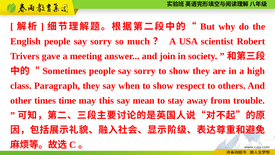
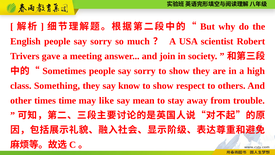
Paragraph: Paragraph -> Something
when: when -> know
this: this -> like
